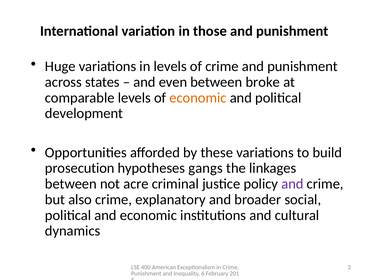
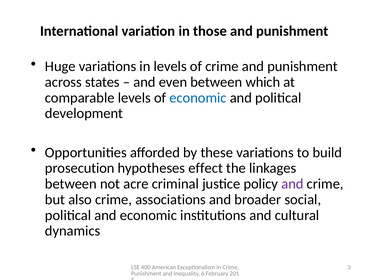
broke: broke -> which
economic at (198, 98) colour: orange -> blue
gangs: gangs -> effect
explanatory: explanatory -> associations
